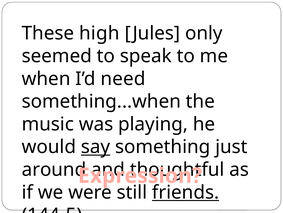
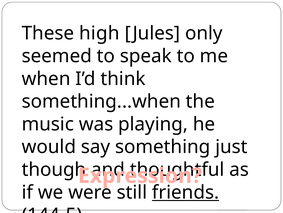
need: need -> think
say underline: present -> none
around: around -> though
